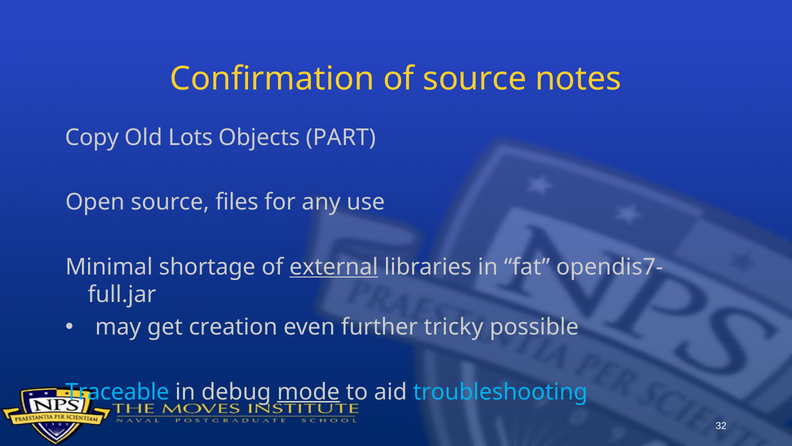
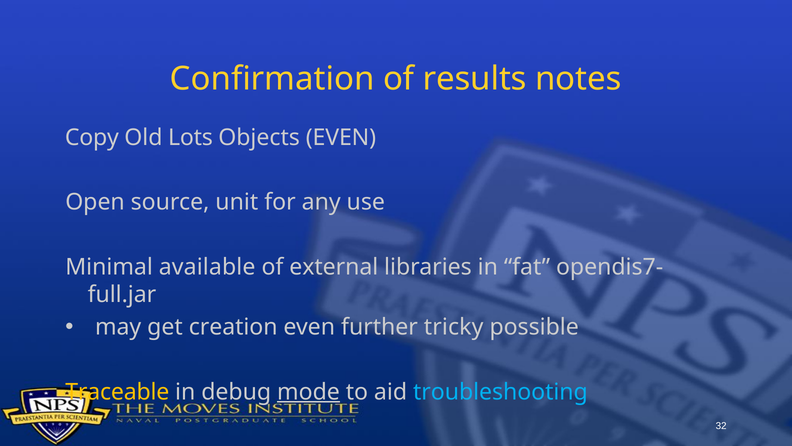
of source: source -> results
Objects PART: PART -> EVEN
files: files -> unit
shortage: shortage -> available
external underline: present -> none
Traceable colour: light blue -> yellow
